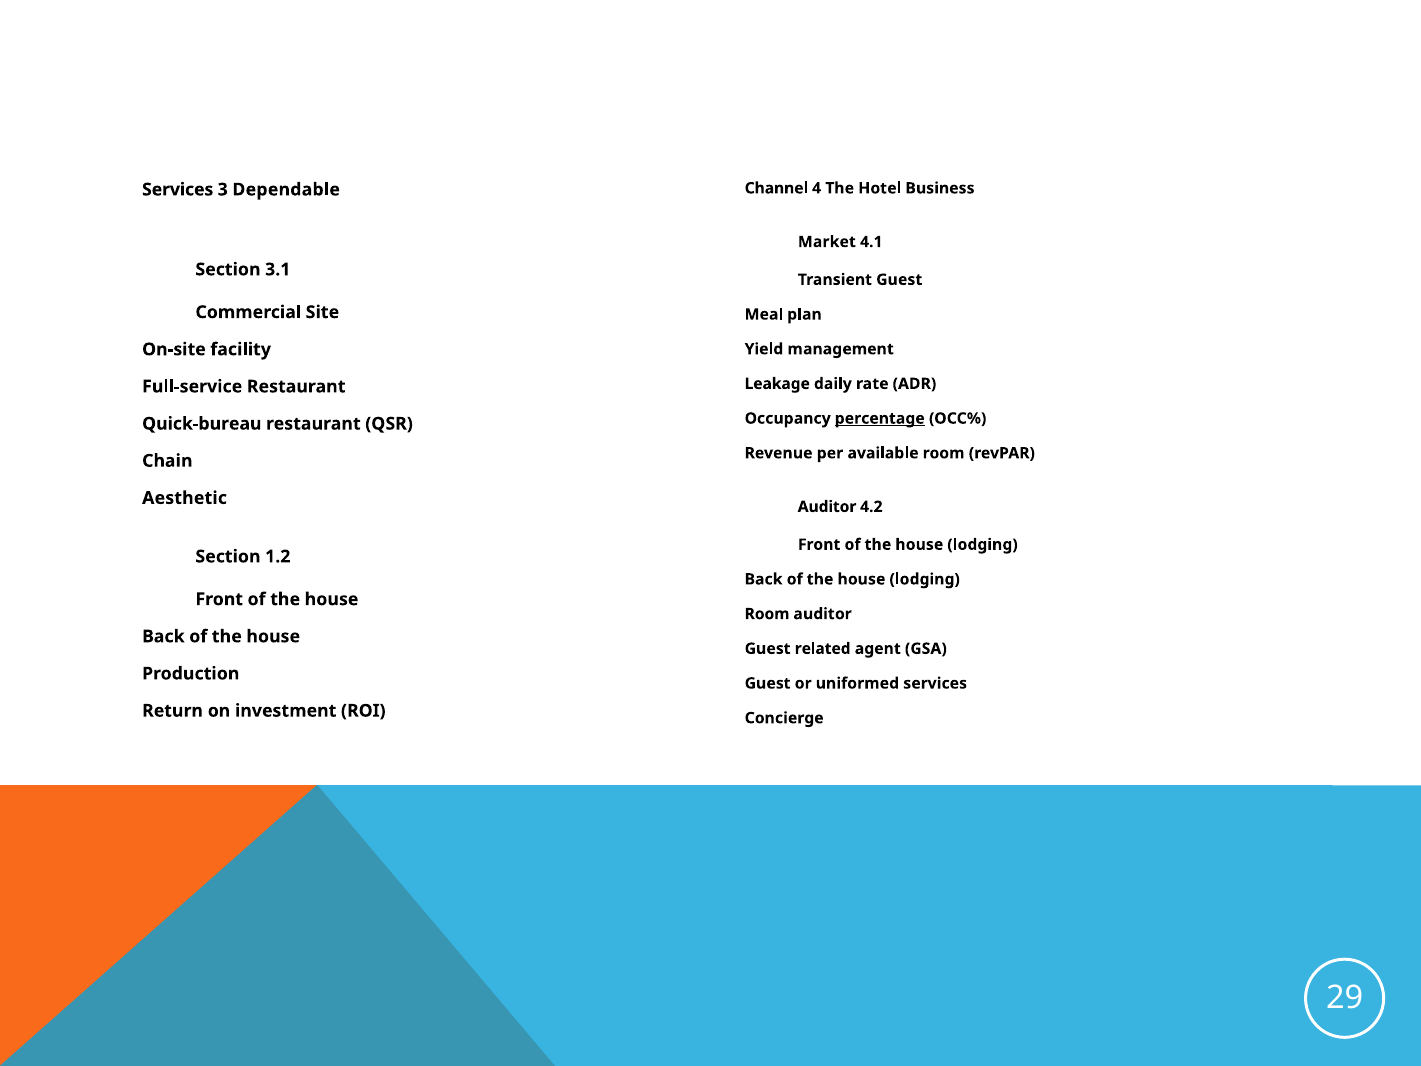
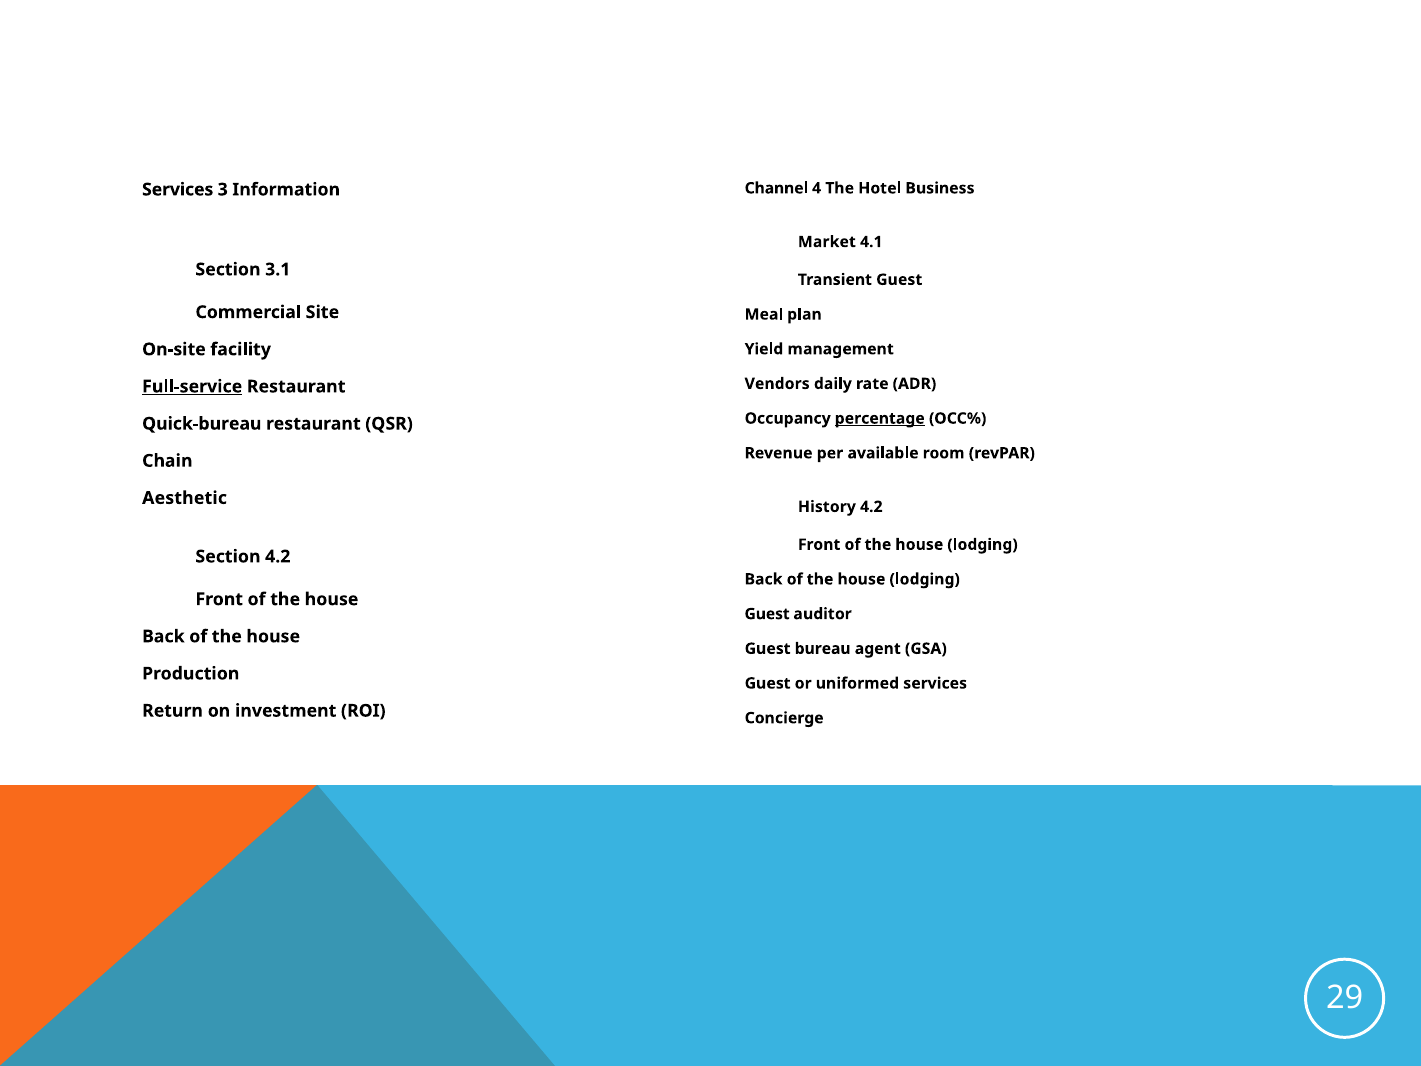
Dependable: Dependable -> Information
Leakage: Leakage -> Vendors
Full-service underline: none -> present
Auditor at (827, 507): Auditor -> History
Section 1.2: 1.2 -> 4.2
Room at (767, 614): Room -> Guest
related: related -> bureau
